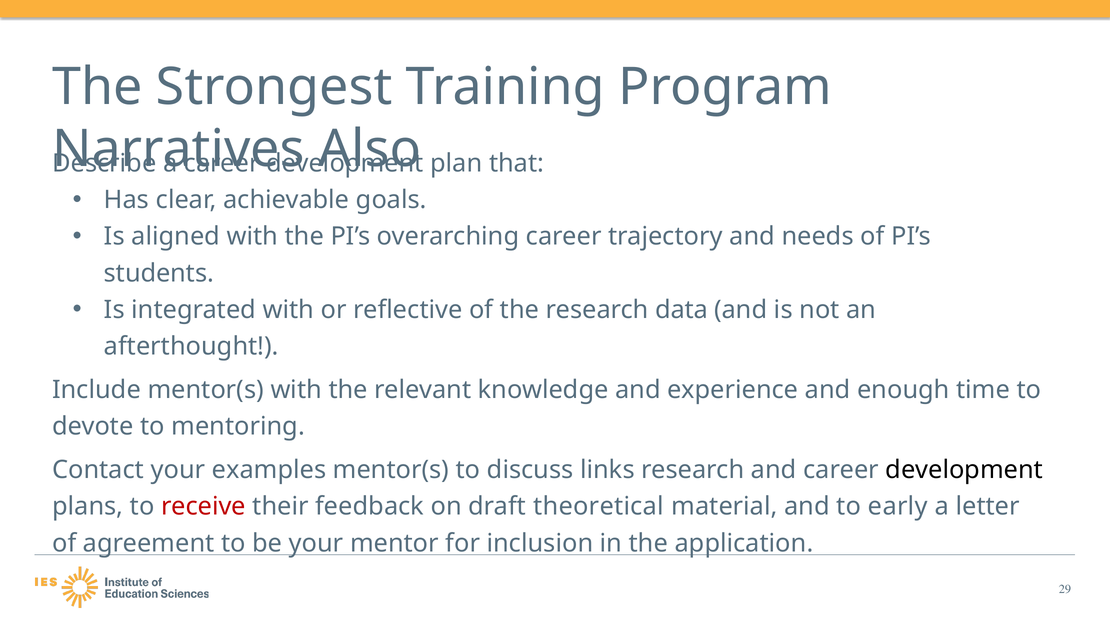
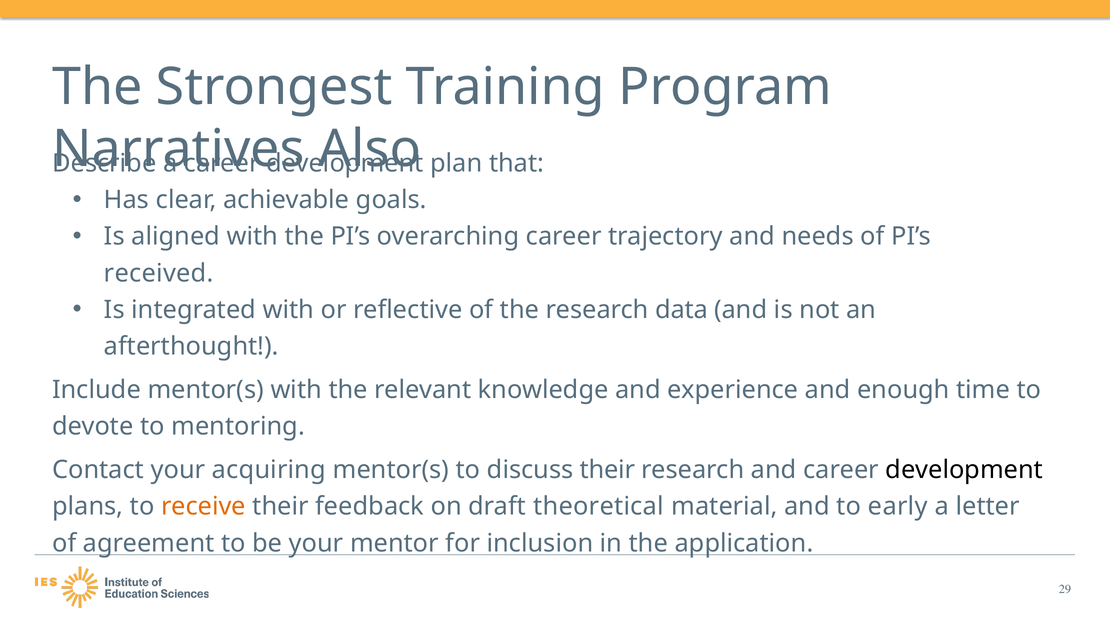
students: students -> received
examples: examples -> acquiring
discuss links: links -> their
receive colour: red -> orange
